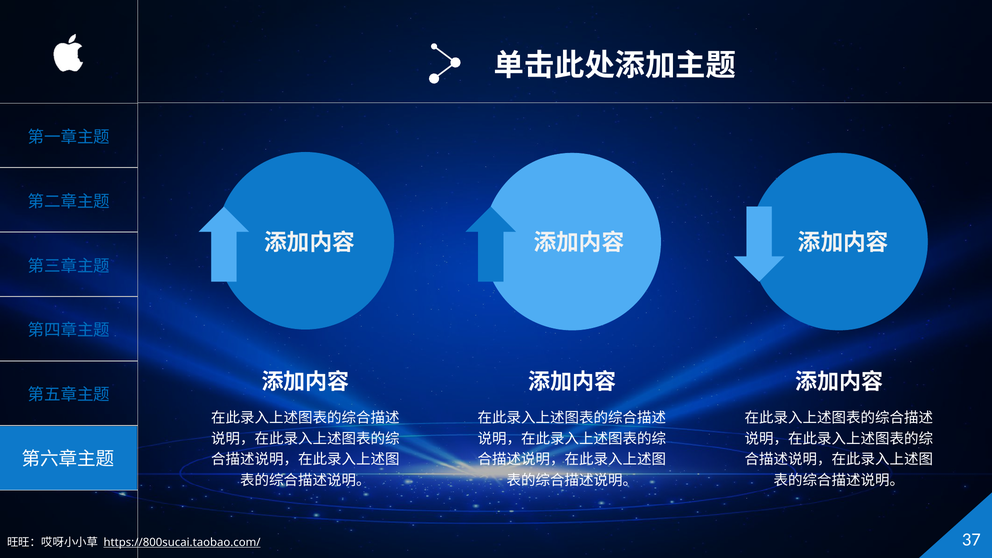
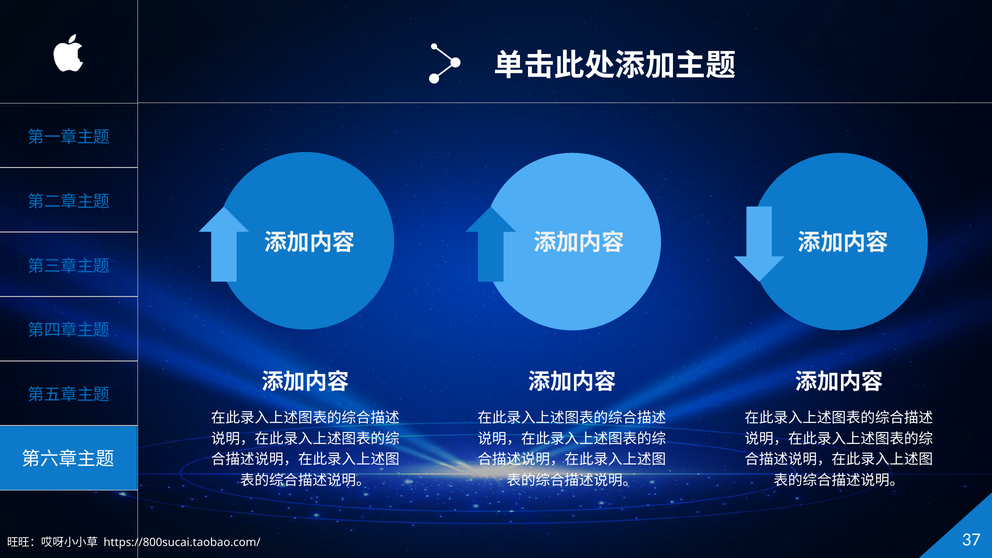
https://800sucai.taobao.com/ underline: present -> none
